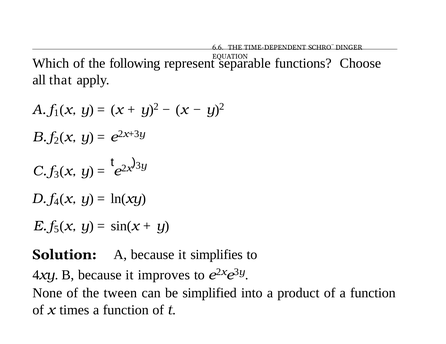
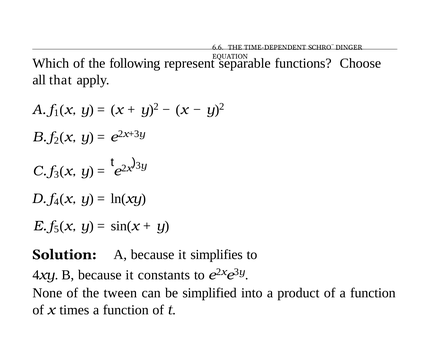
improves: improves -> constants
